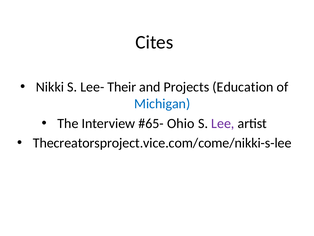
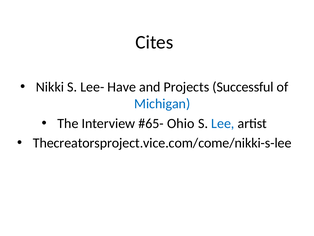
Their: Their -> Have
Education: Education -> Successful
Lee colour: purple -> blue
